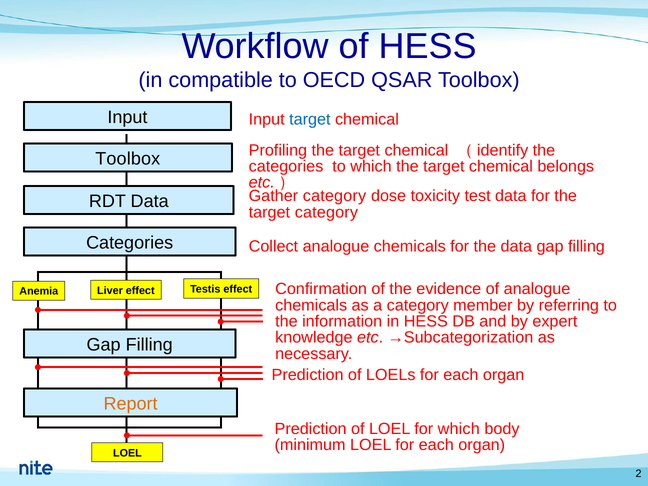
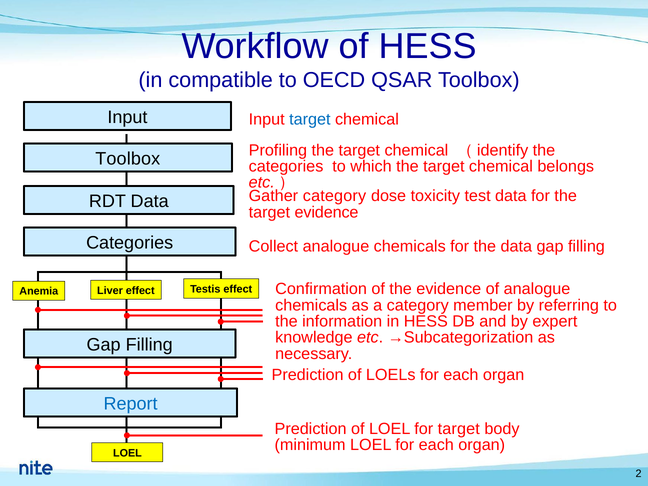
target category: category -> evidence
Report colour: orange -> blue
for which: which -> target
